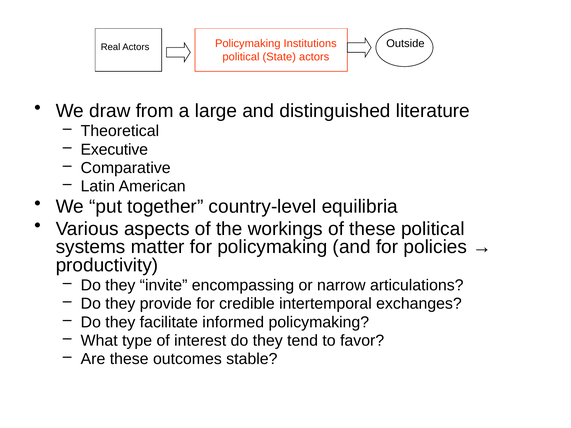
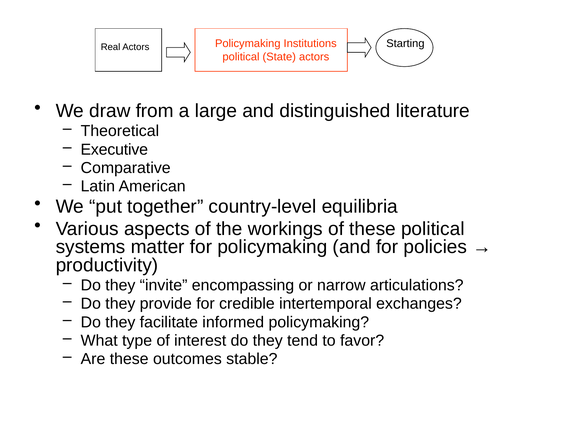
Outside: Outside -> Starting
